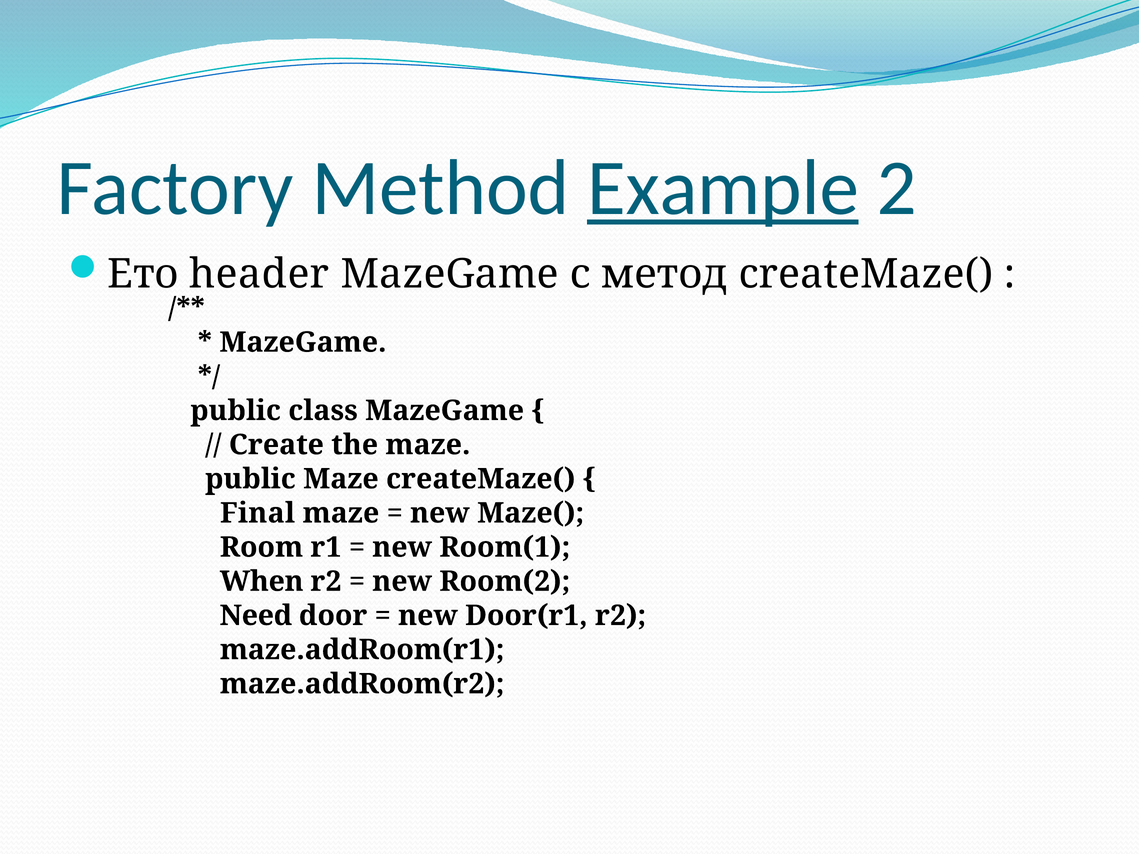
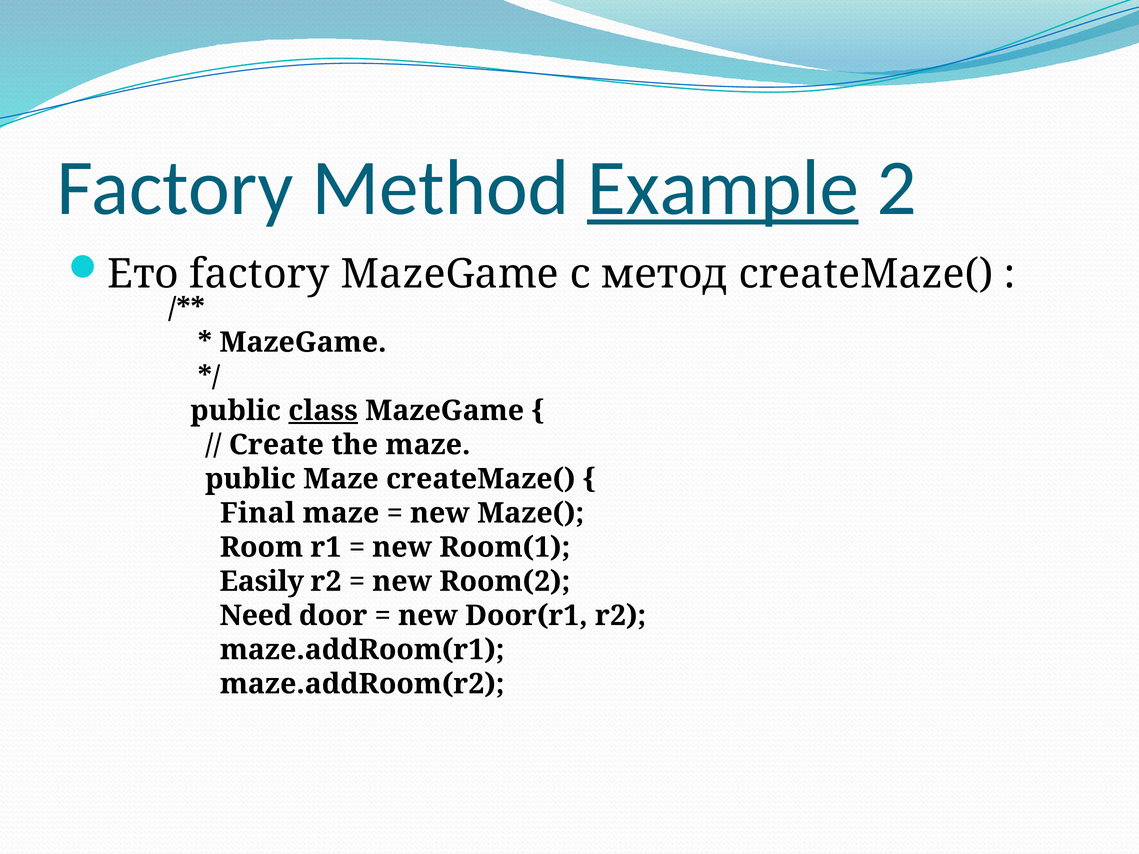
Ето header: header -> factory
class underline: none -> present
When: When -> Easily
